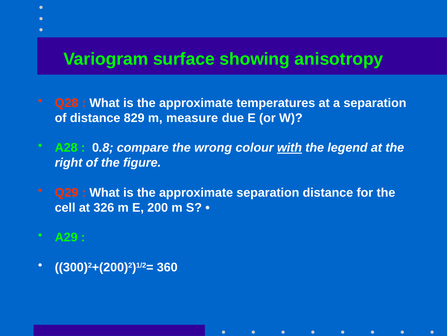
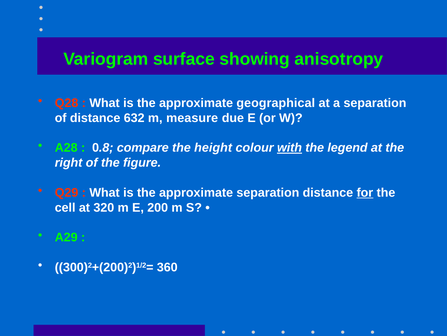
temperatures: temperatures -> geographical
829: 829 -> 632
wrong: wrong -> height
for underline: none -> present
326: 326 -> 320
